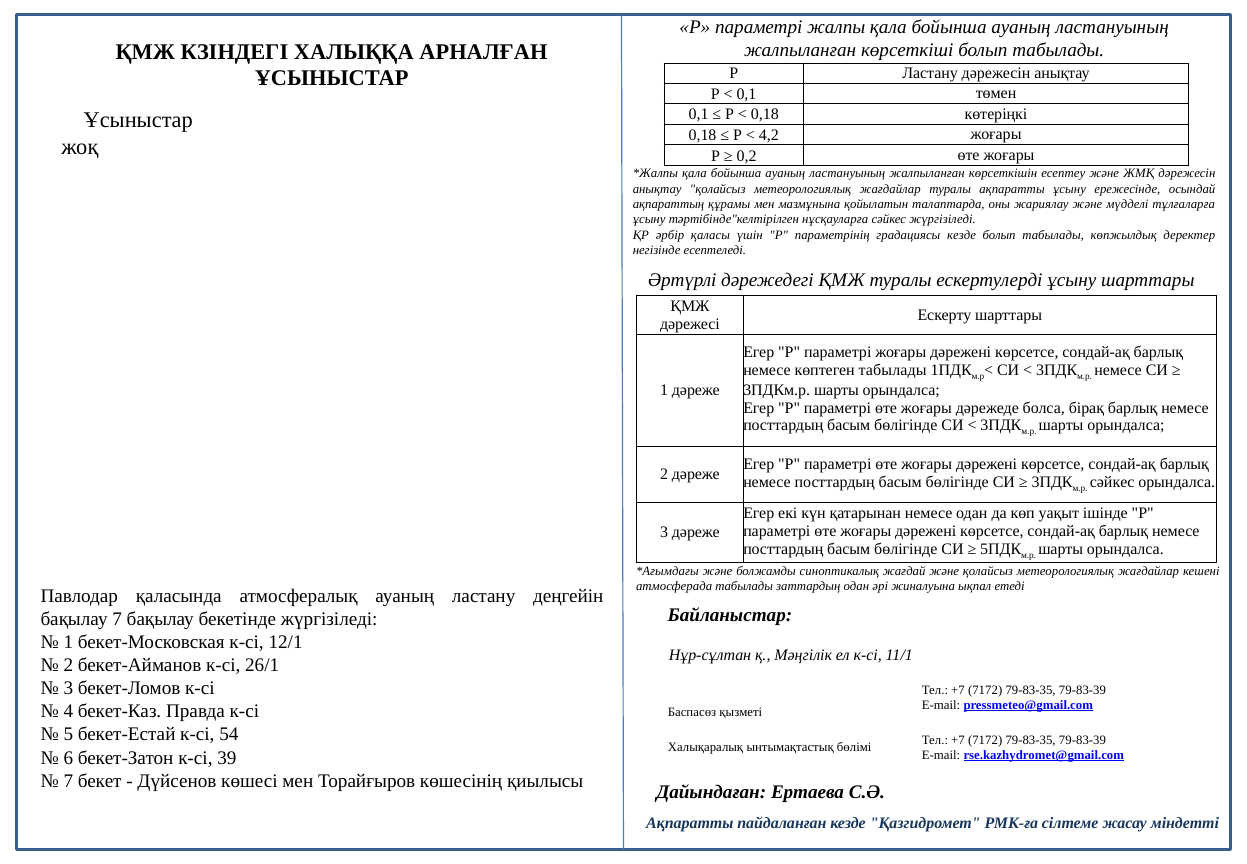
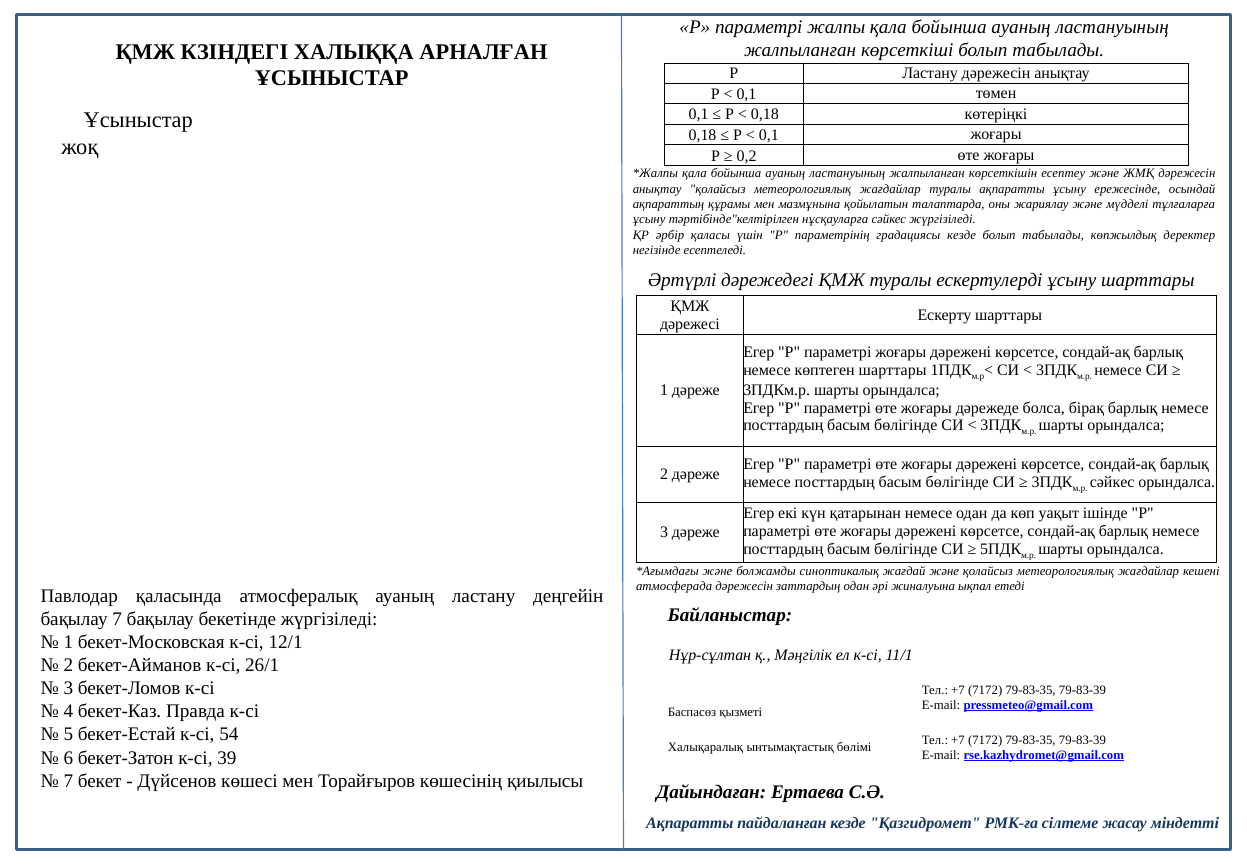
4,2 at (769, 135): 4,2 -> 0,1
көптеген табылады: табылады -> шарттары
атмосферада табылады: табылады -> дәрежесін
